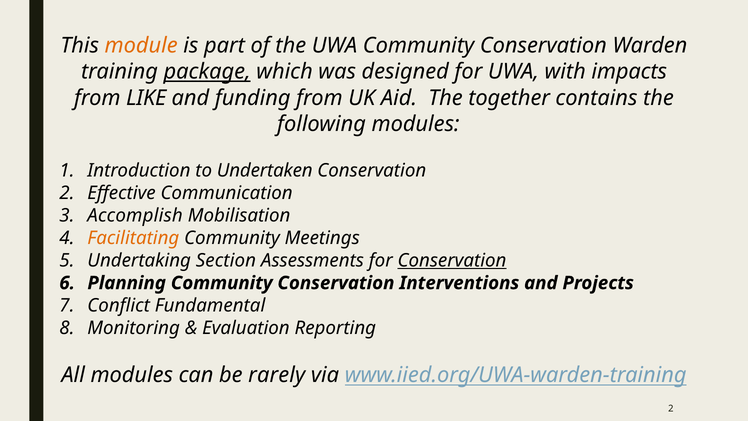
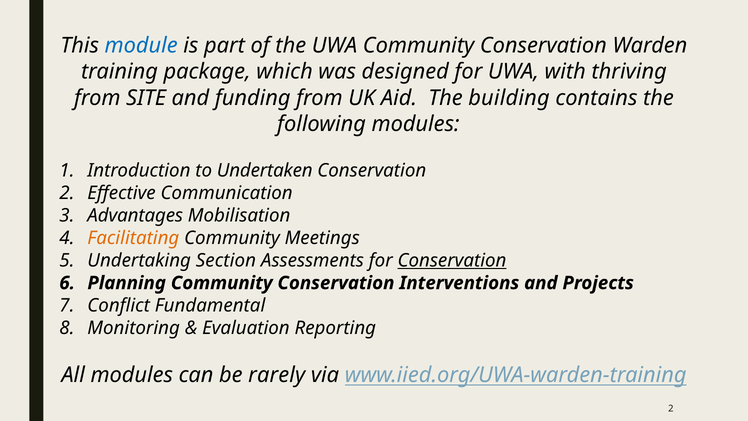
module colour: orange -> blue
package underline: present -> none
impacts: impacts -> thriving
LIKE: LIKE -> SITE
together: together -> building
Accomplish: Accomplish -> Advantages
